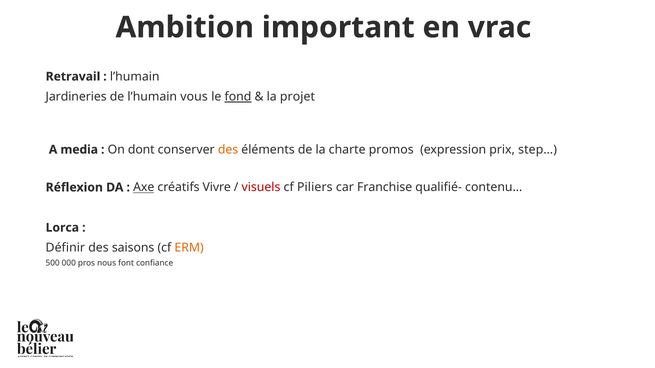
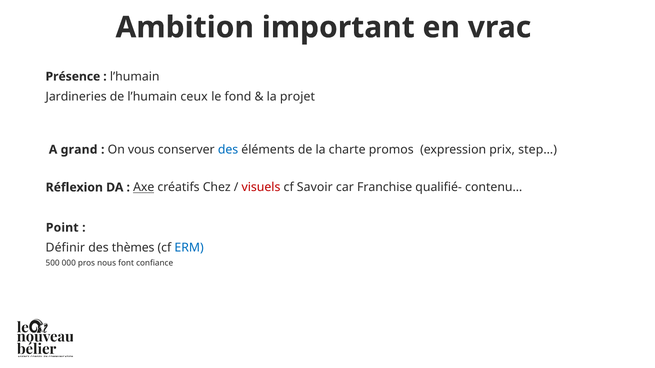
Retravail: Retravail -> Présence
vous: vous -> ceux
fond underline: present -> none
media: media -> grand
dont: dont -> vous
des at (228, 150) colour: orange -> blue
Vivre: Vivre -> Chez
Piliers: Piliers -> Savoir
Lorca: Lorca -> Point
saisons: saisons -> thèmes
ERM colour: orange -> blue
